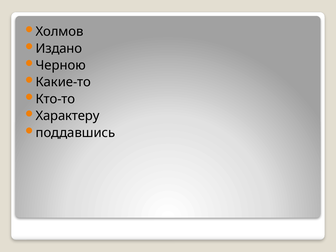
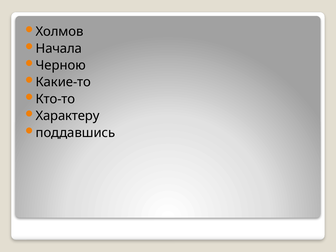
Издано: Издано -> Начала
